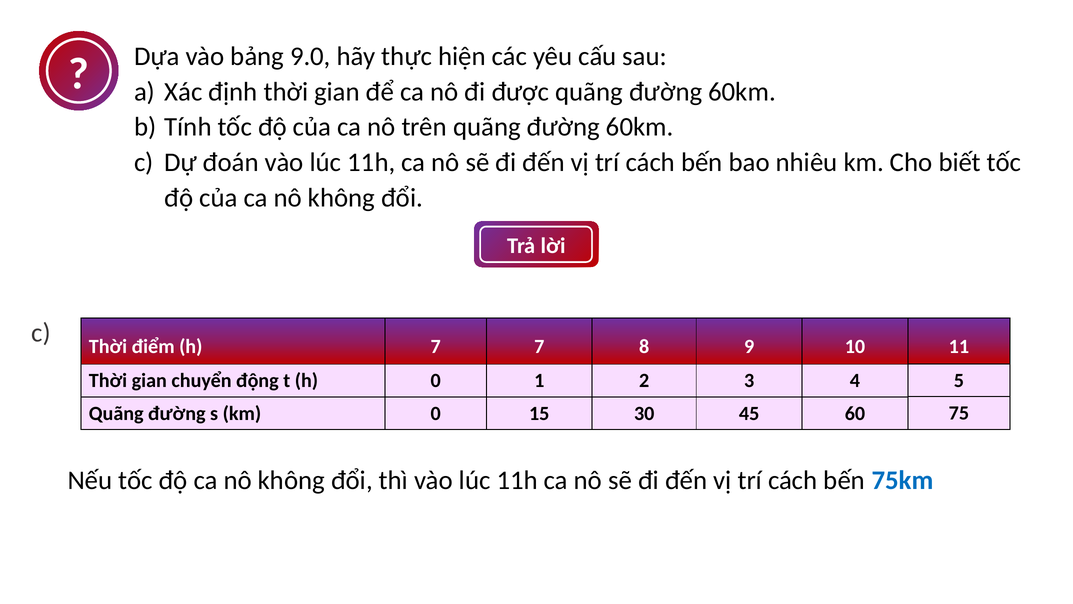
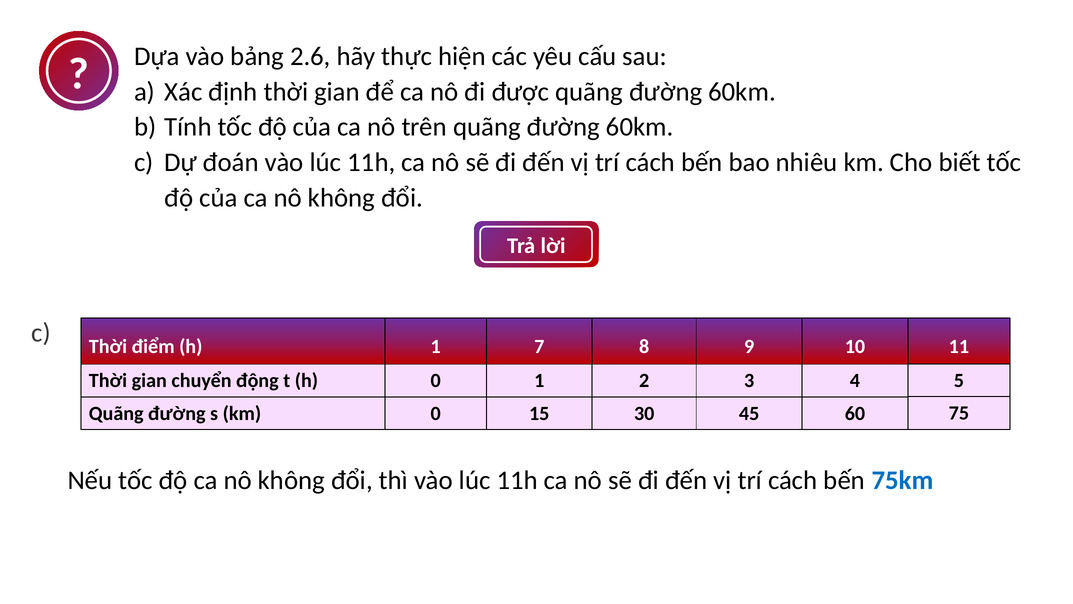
9.0: 9.0 -> 2.6
h 7: 7 -> 1
